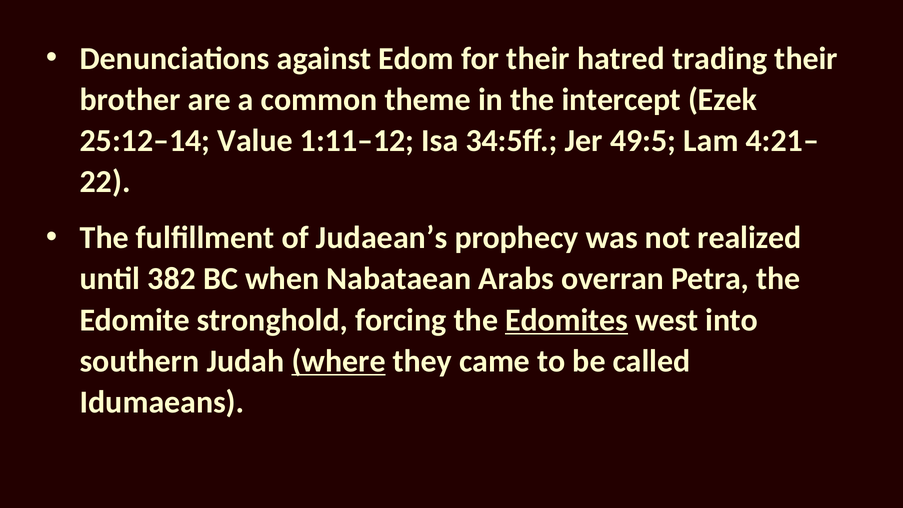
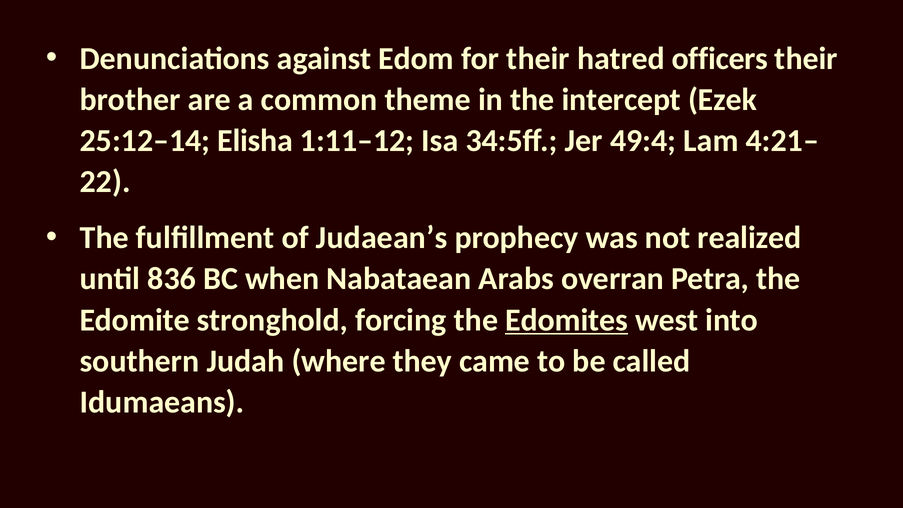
trading: trading -> officers
Value: Value -> Elisha
49:5: 49:5 -> 49:4
382: 382 -> 836
where underline: present -> none
